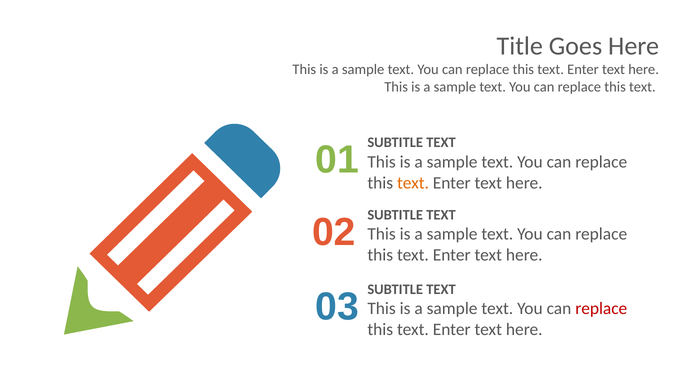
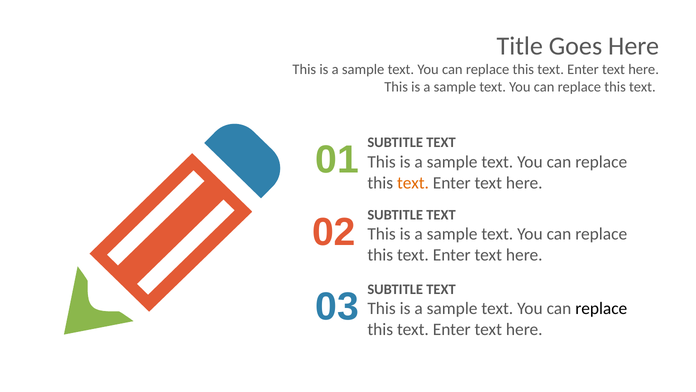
replace at (601, 308) colour: red -> black
